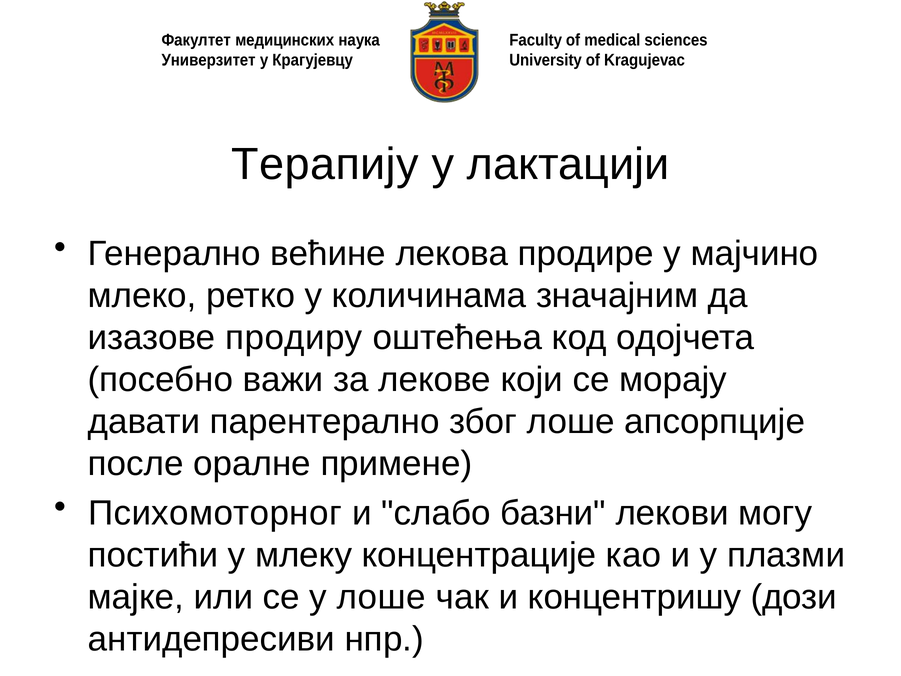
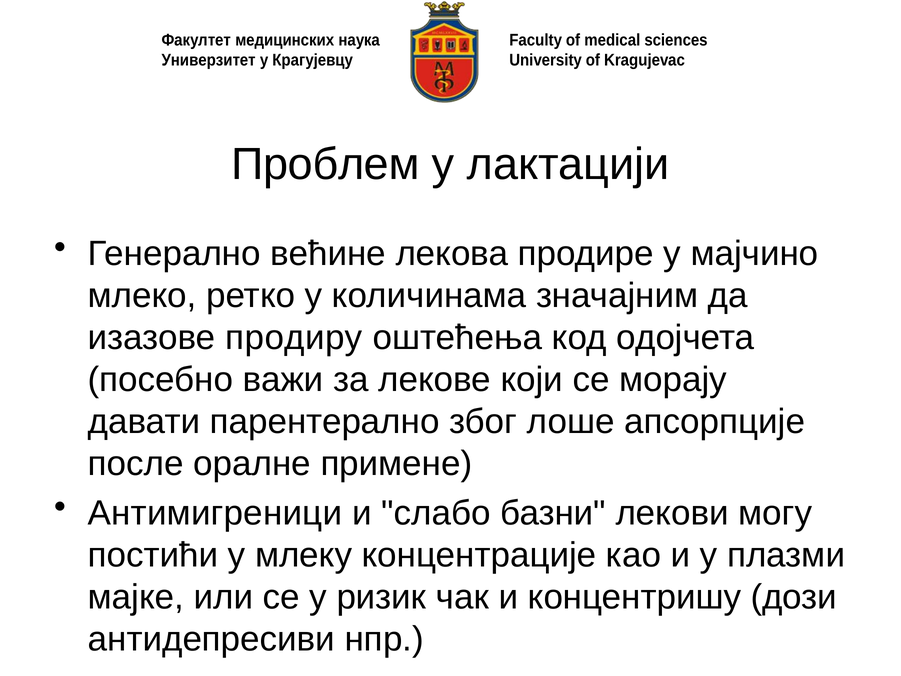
Терапију: Терапију -> Проблем
Психомоторног: Психомоторног -> Антимигреници
у лоше: лоше -> ризик
